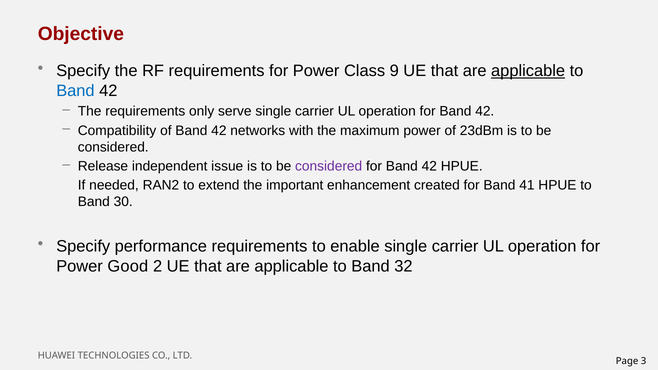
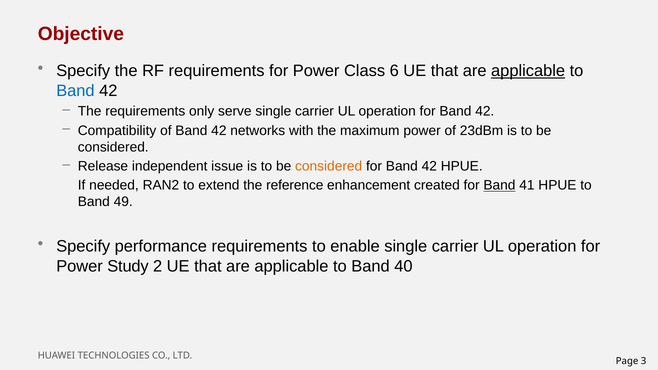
9: 9 -> 6
considered at (329, 166) colour: purple -> orange
important: important -> reference
Band at (499, 185) underline: none -> present
30: 30 -> 49
Good: Good -> Study
32: 32 -> 40
